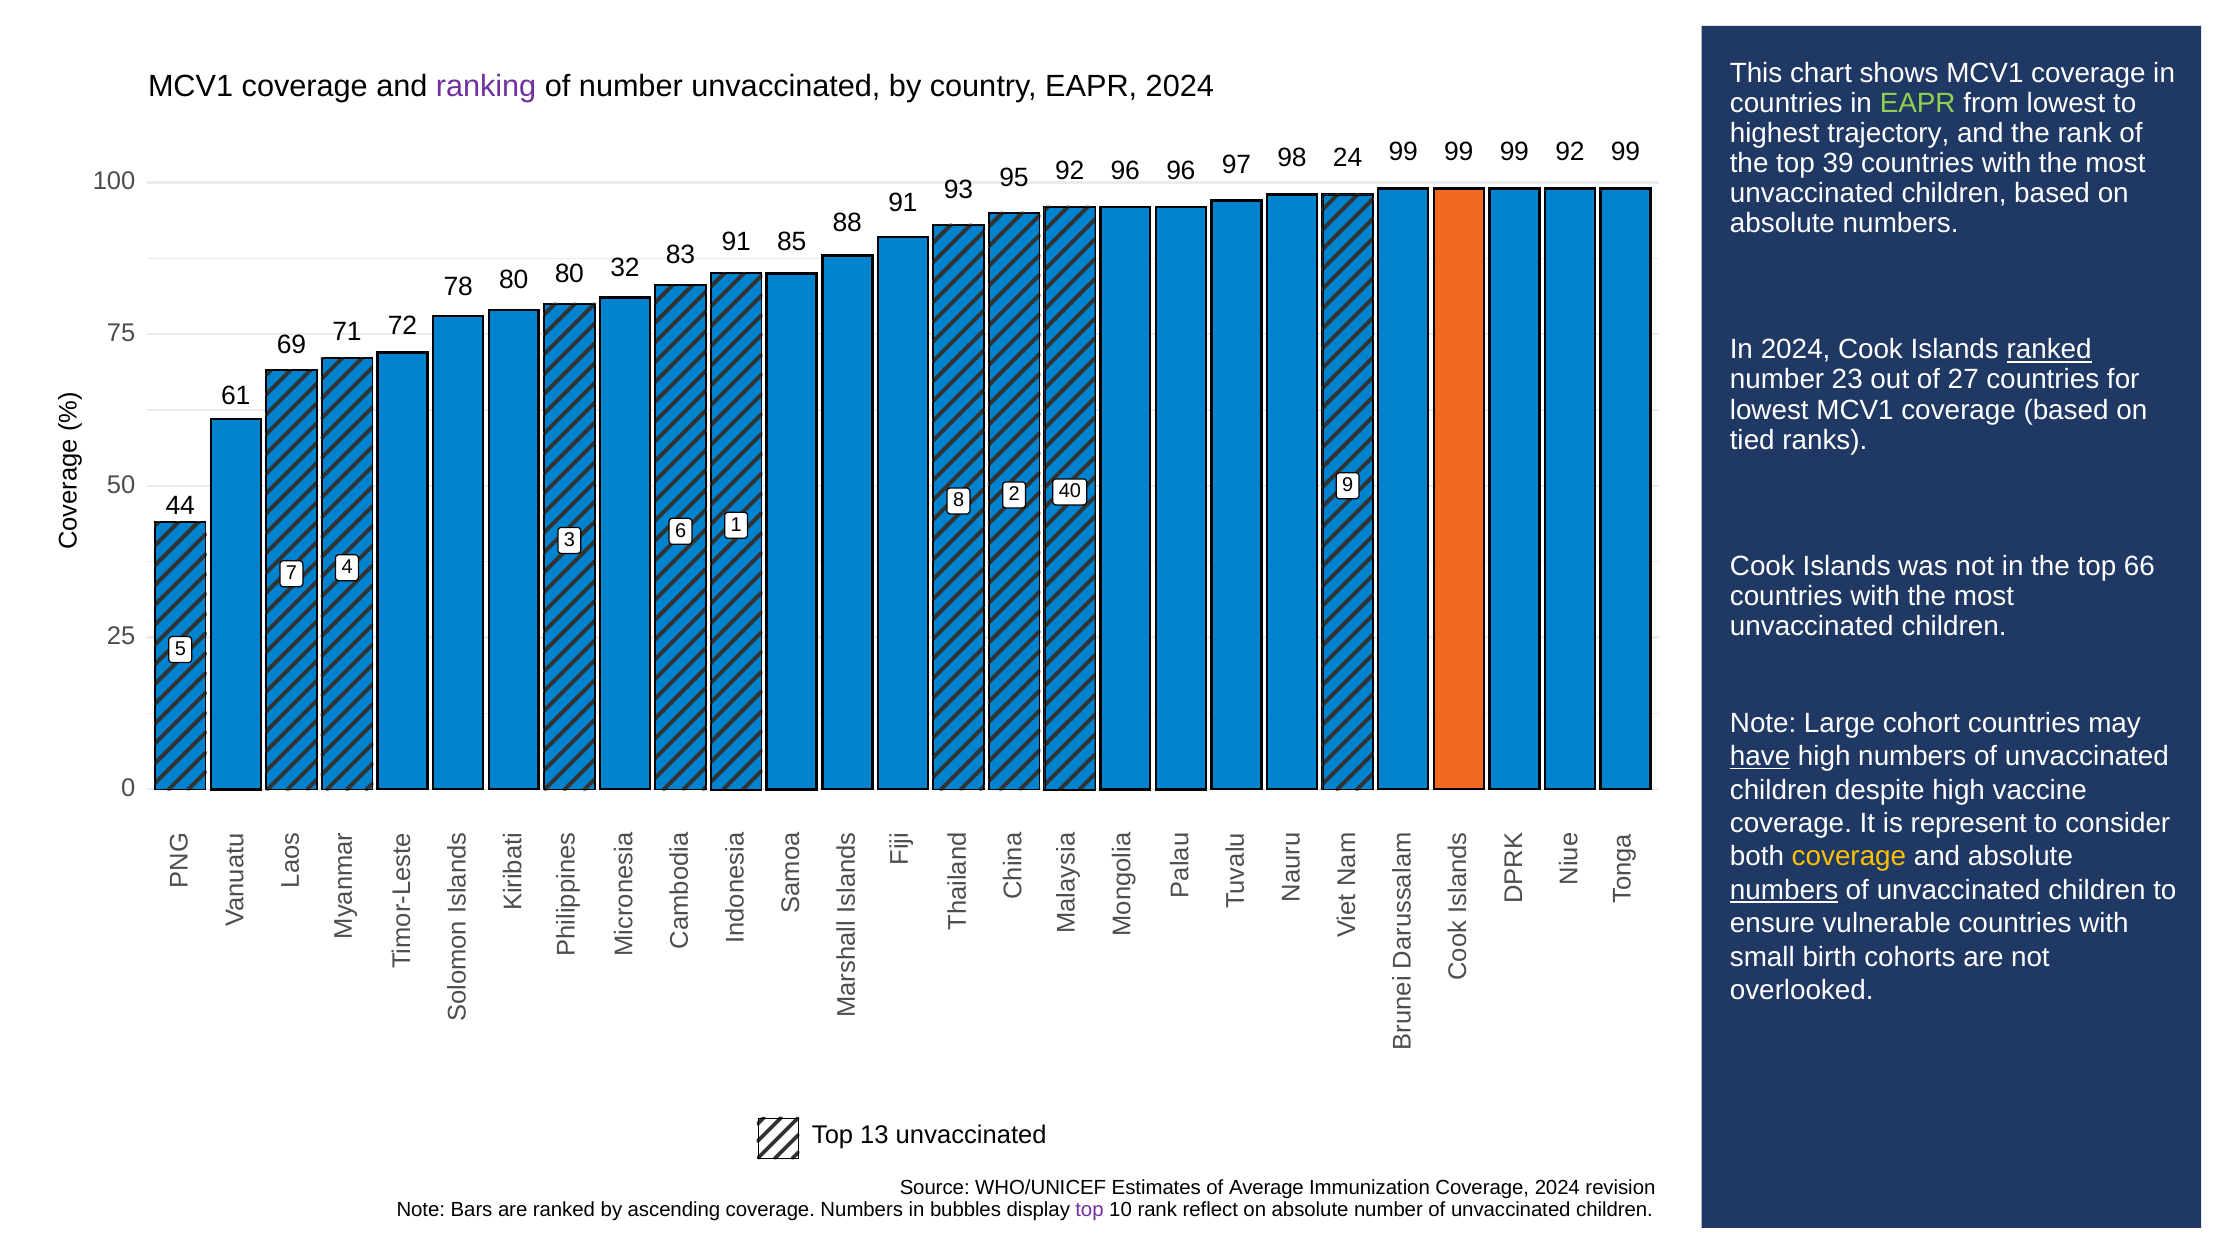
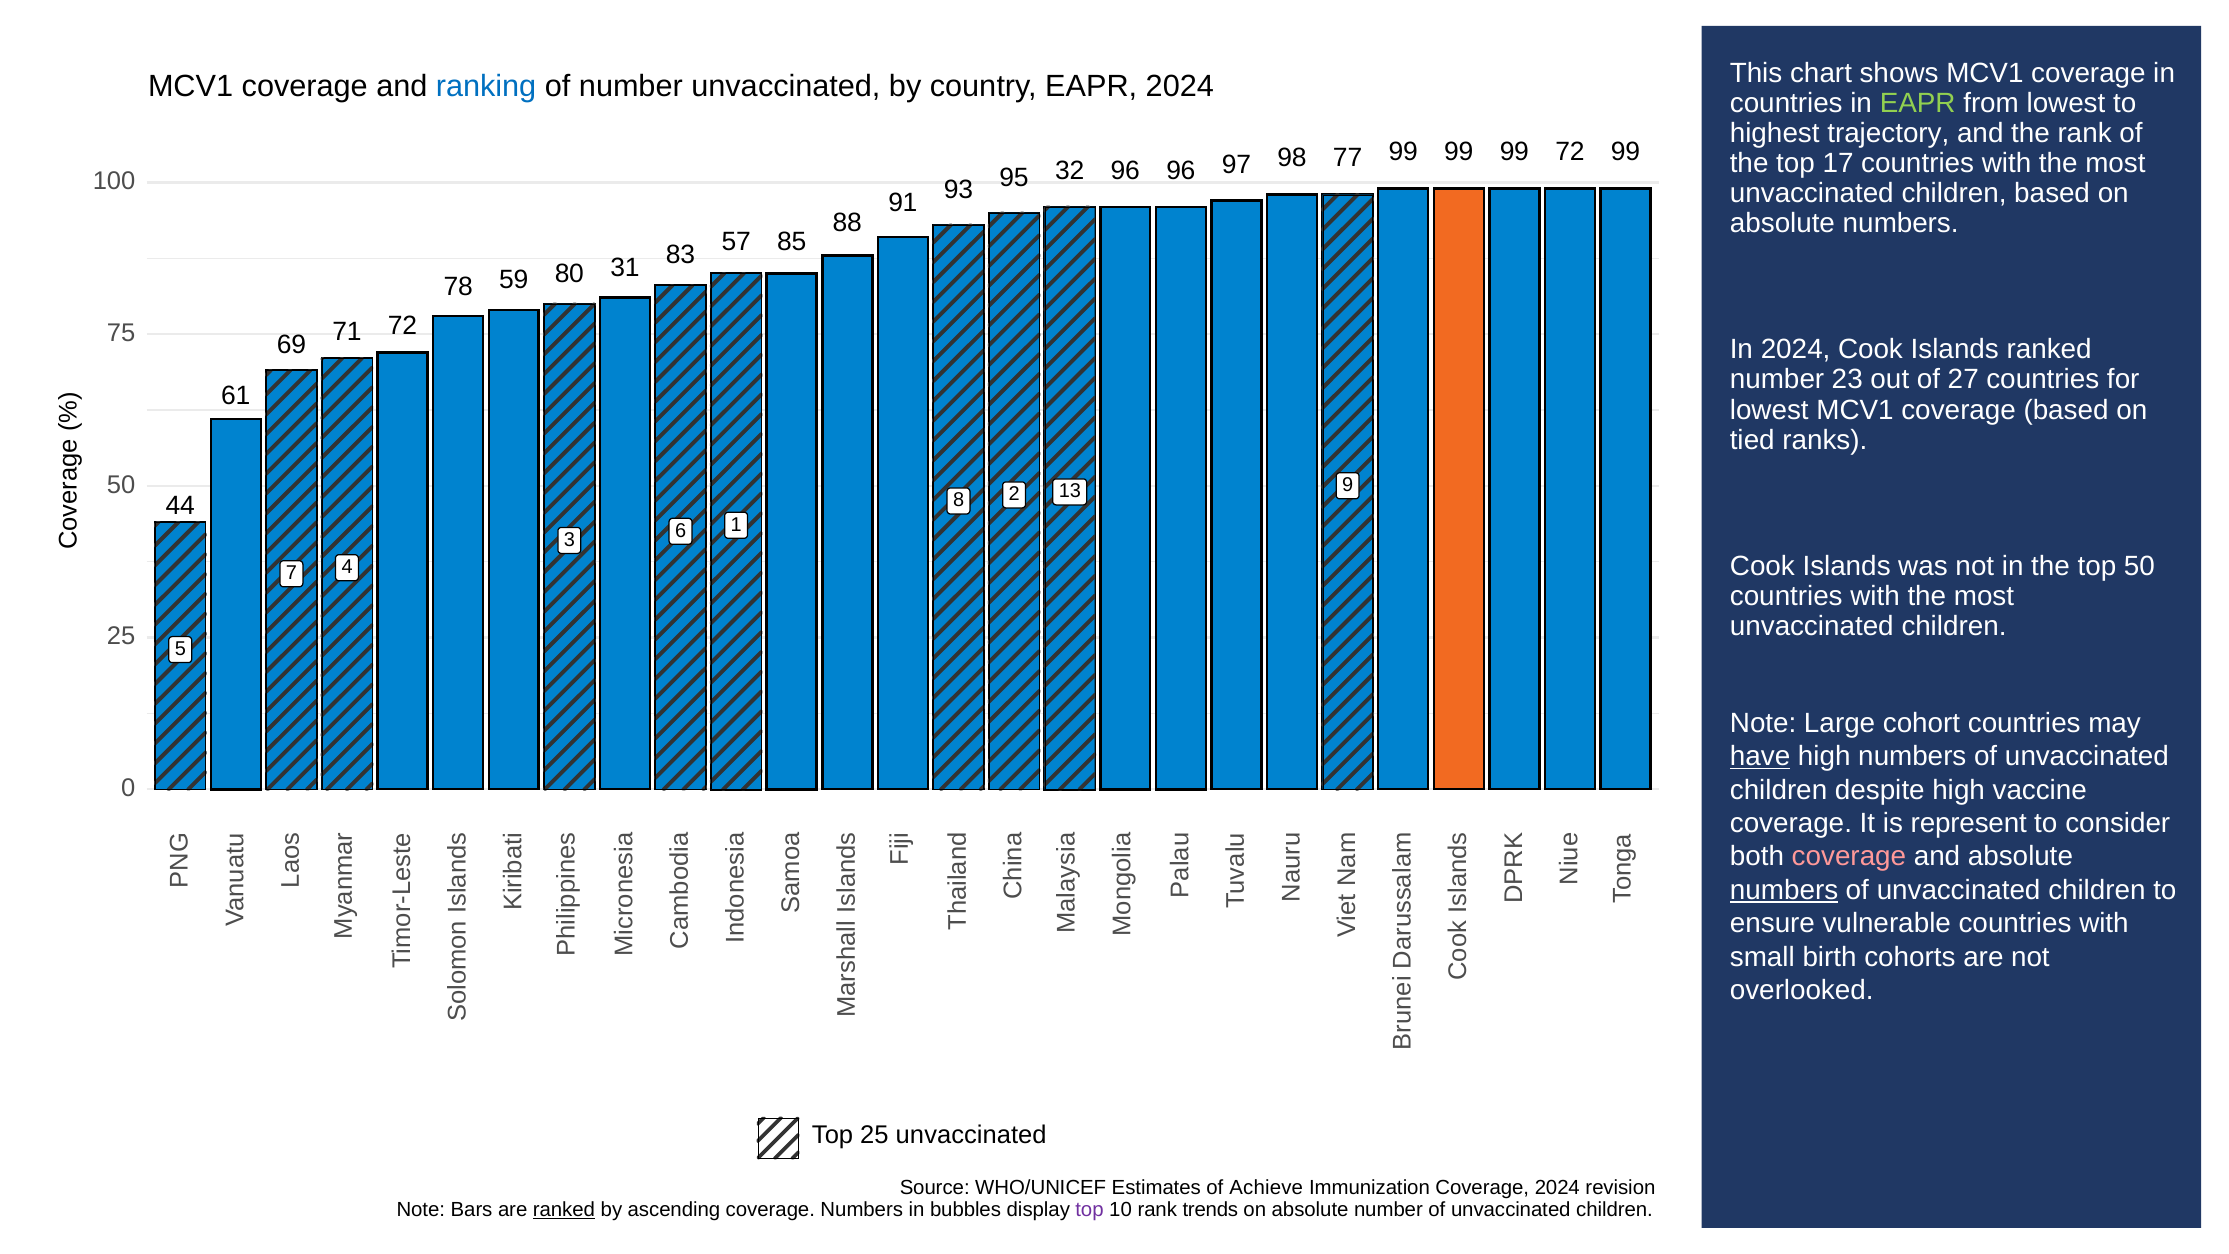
ranking colour: purple -> blue
99 92: 92 -> 72
39: 39 -> 17
95 92: 92 -> 32
24: 24 -> 77
78 80: 80 -> 59
32: 32 -> 31
83 91: 91 -> 57
ranked at (2049, 350) underline: present -> none
40: 40 -> 13
top 66: 66 -> 50
coverage at (1849, 857) colour: yellow -> pink
Top 13: 13 -> 25
Average: Average -> Achieve
ranked at (564, 1210) underline: none -> present
reflect: reflect -> trends
